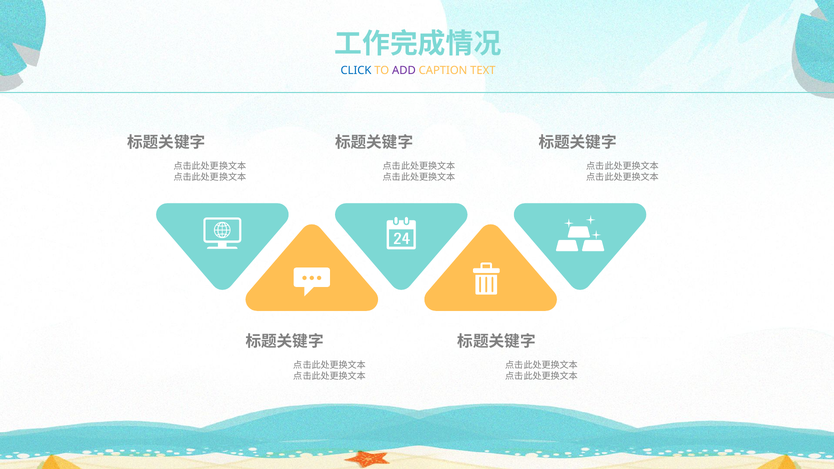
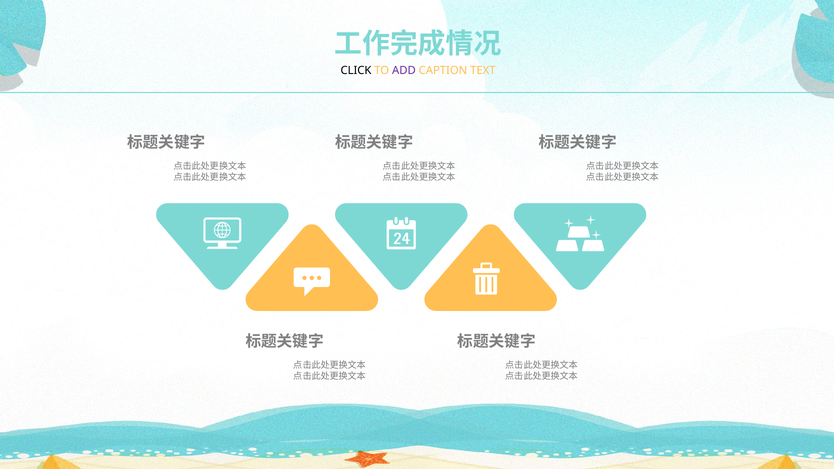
CLICK colour: blue -> black
